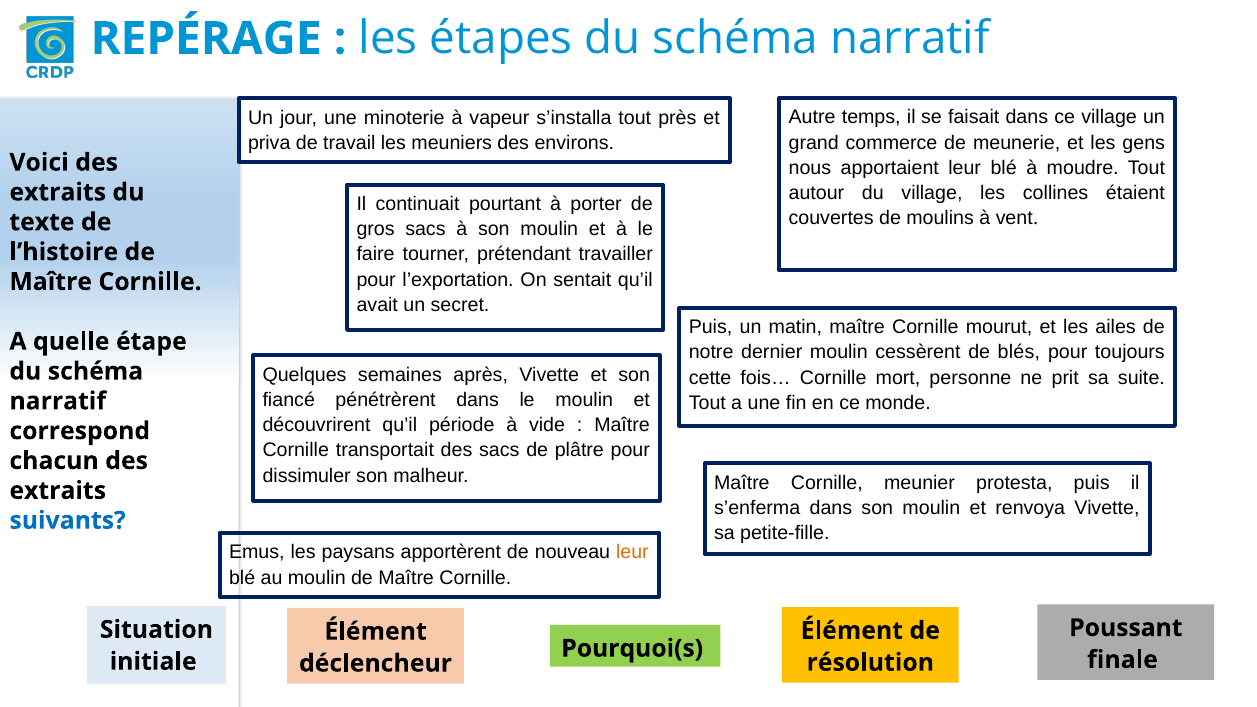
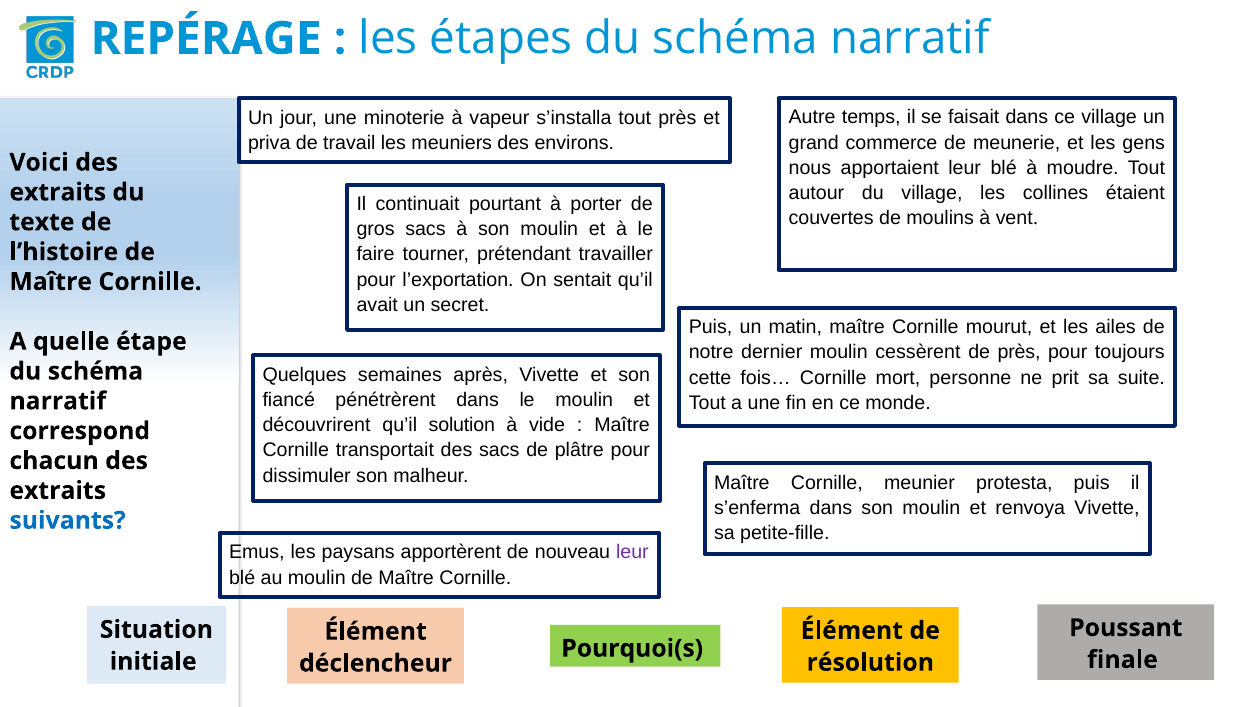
de blés: blés -> près
période: période -> solution
leur at (632, 552) colour: orange -> purple
